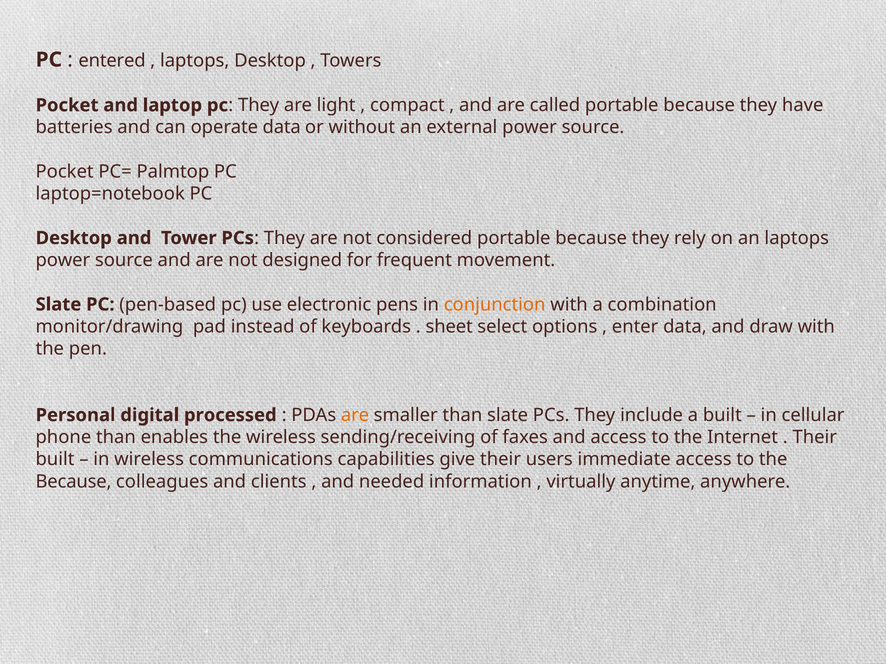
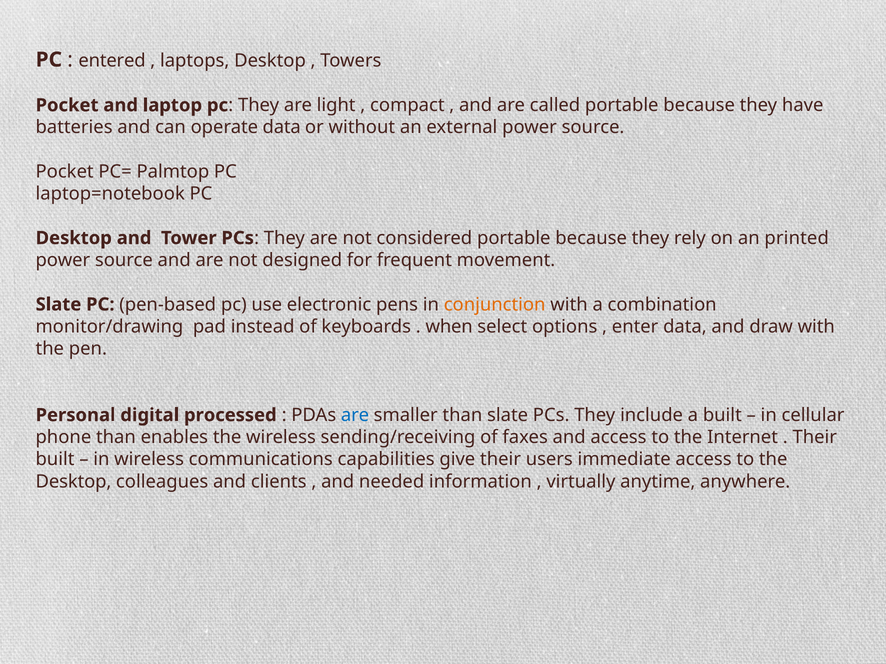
an laptops: laptops -> printed
sheet: sheet -> when
are at (355, 415) colour: orange -> blue
Because at (74, 482): Because -> Desktop
